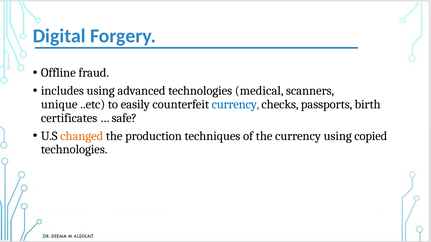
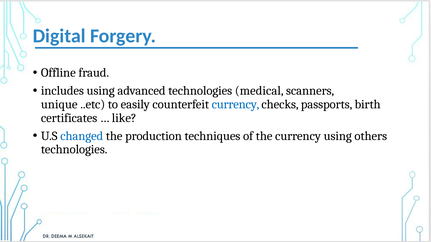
safe: safe -> like
changed colour: orange -> blue
copied: copied -> others
